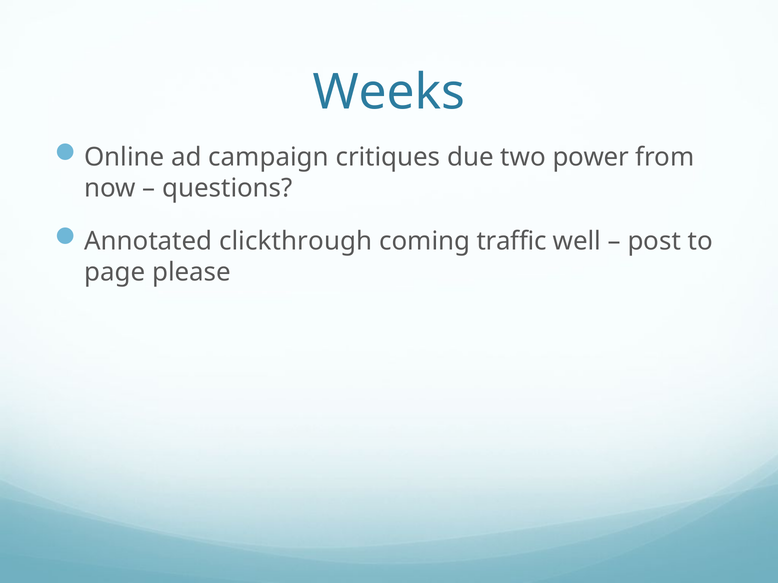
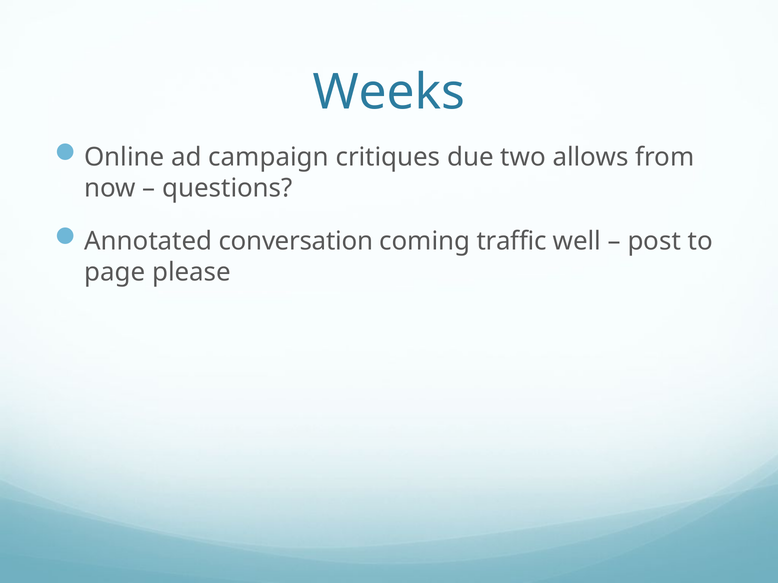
power: power -> allows
clickthrough: clickthrough -> conversation
